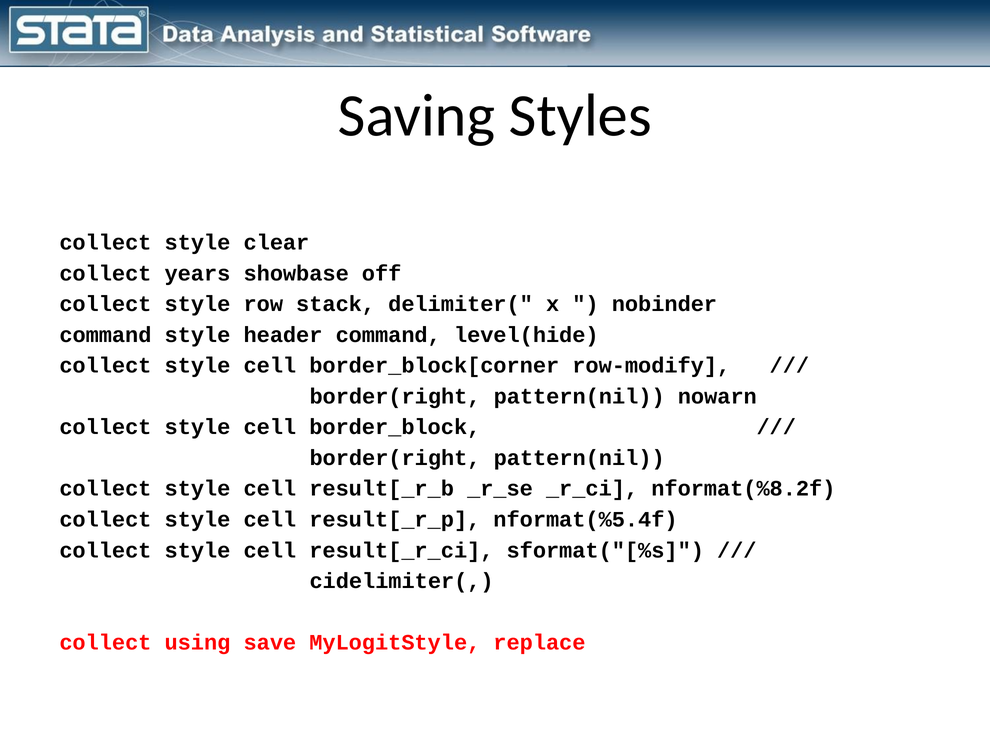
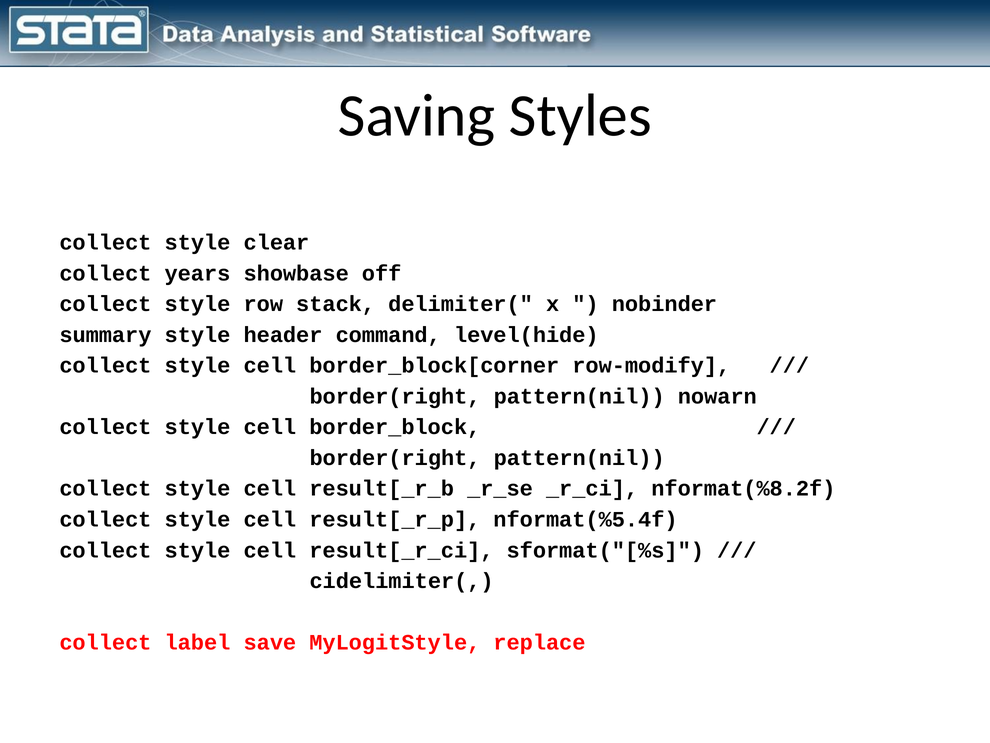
command at (105, 335): command -> summary
using: using -> label
